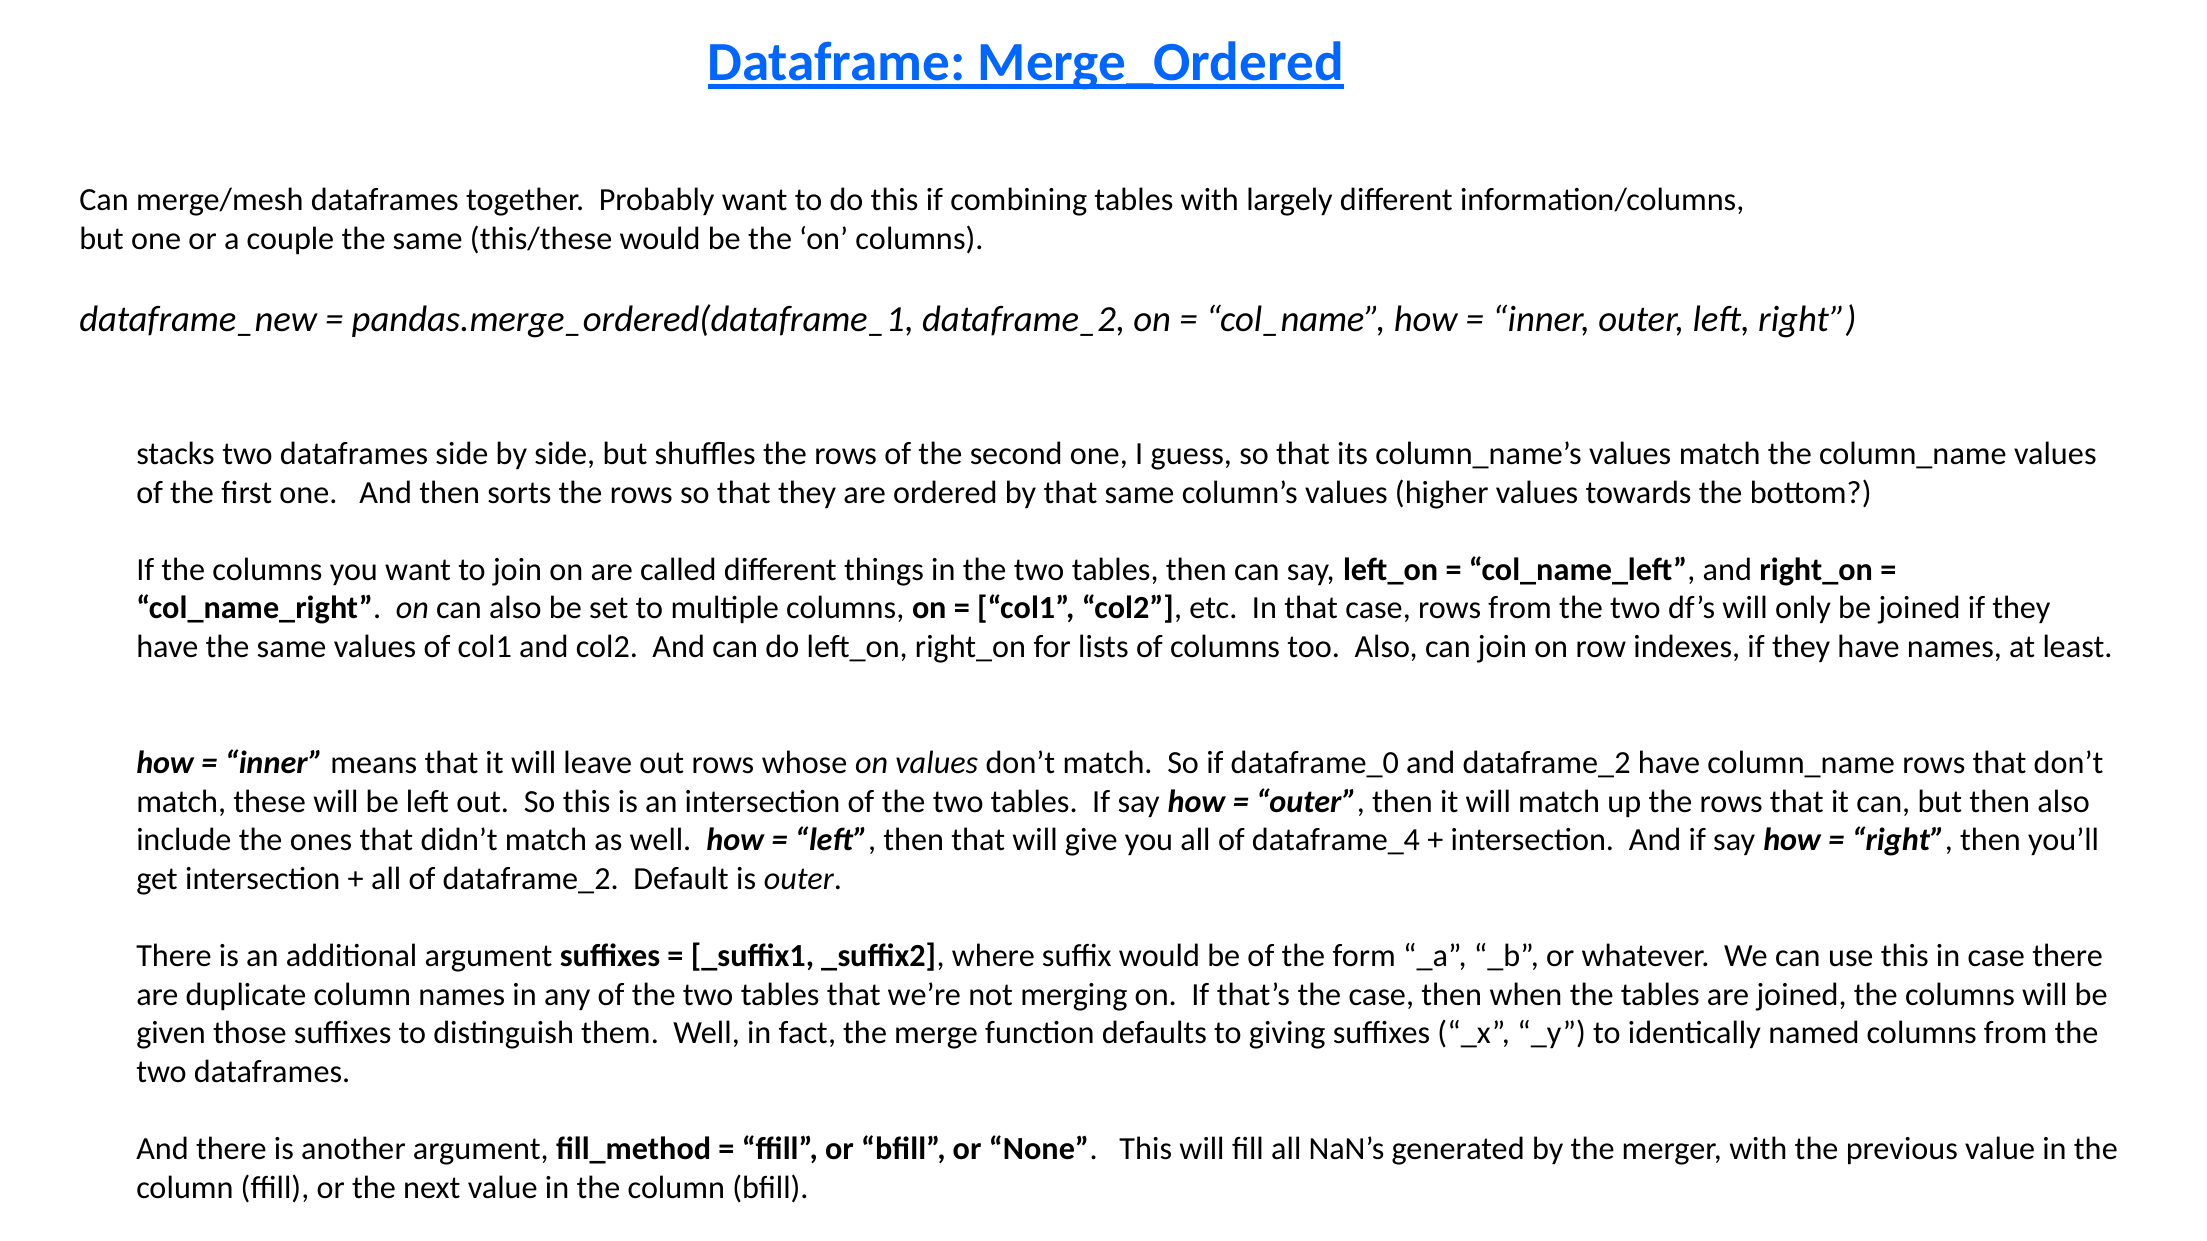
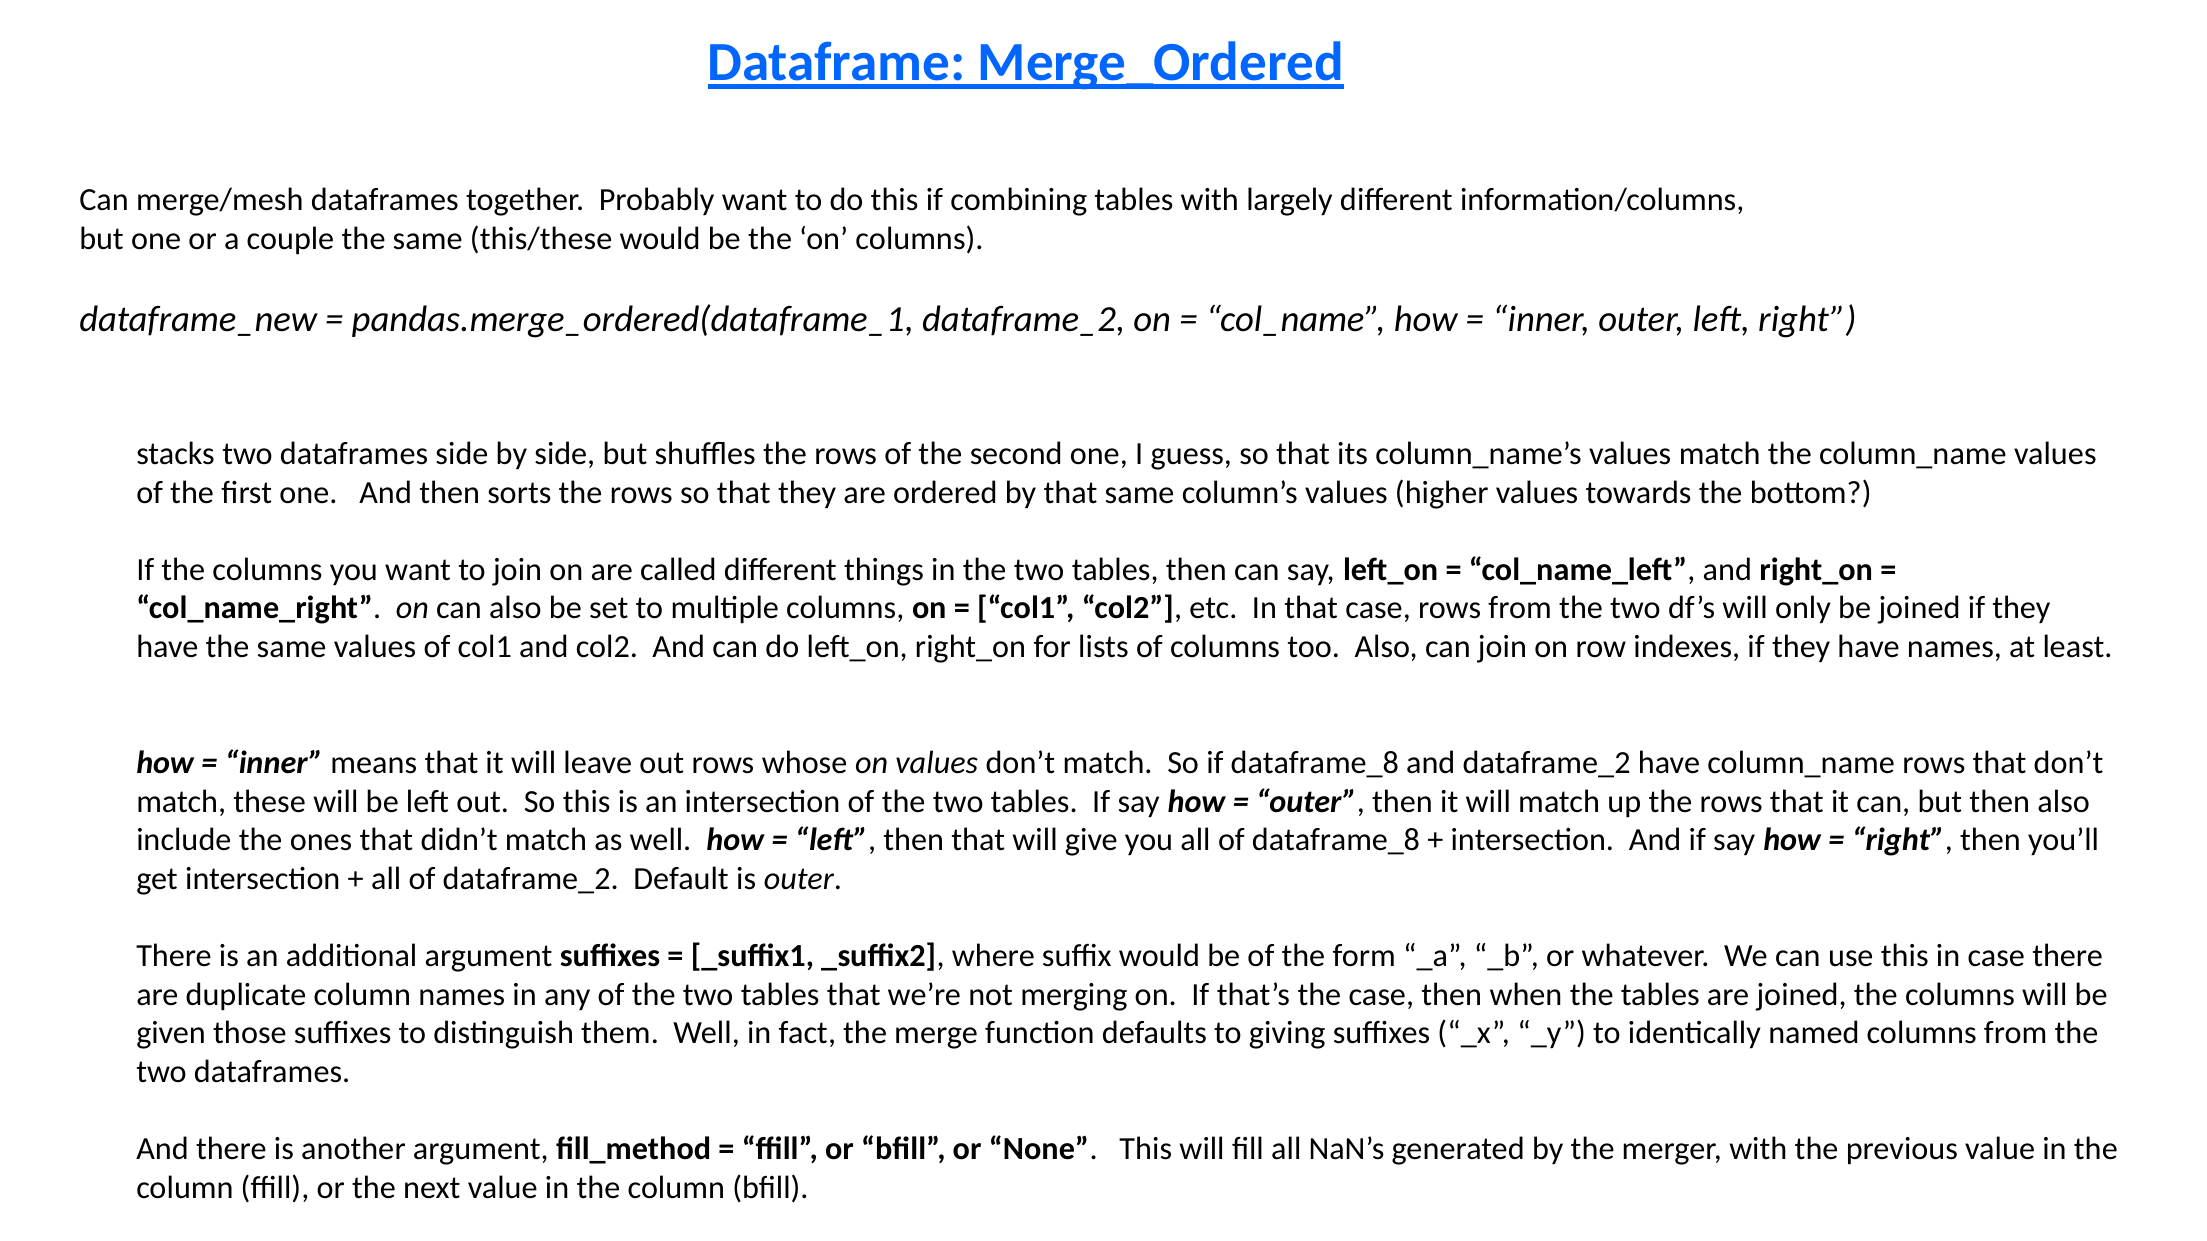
if dataframe_0: dataframe_0 -> dataframe_8
of dataframe_4: dataframe_4 -> dataframe_8
